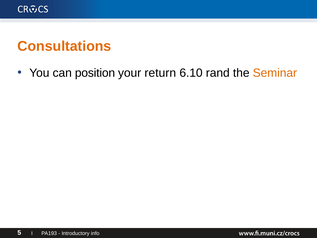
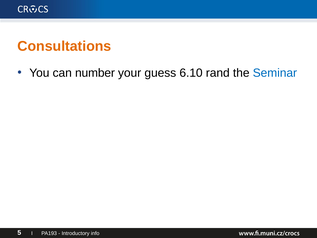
position: position -> number
return: return -> guess
Seminar colour: orange -> blue
